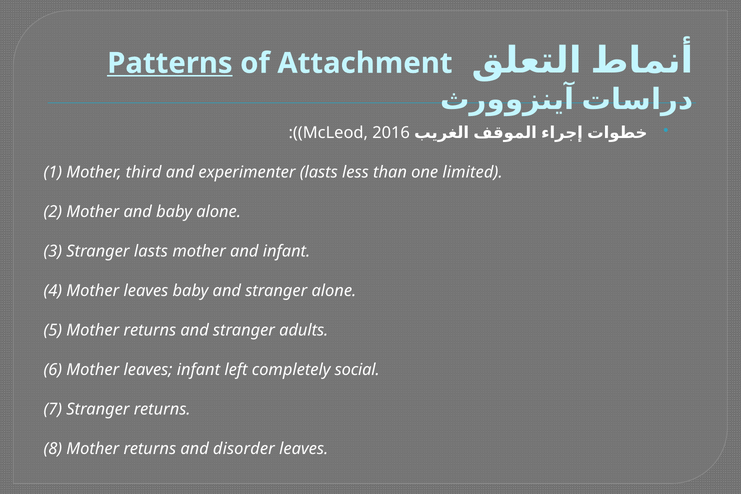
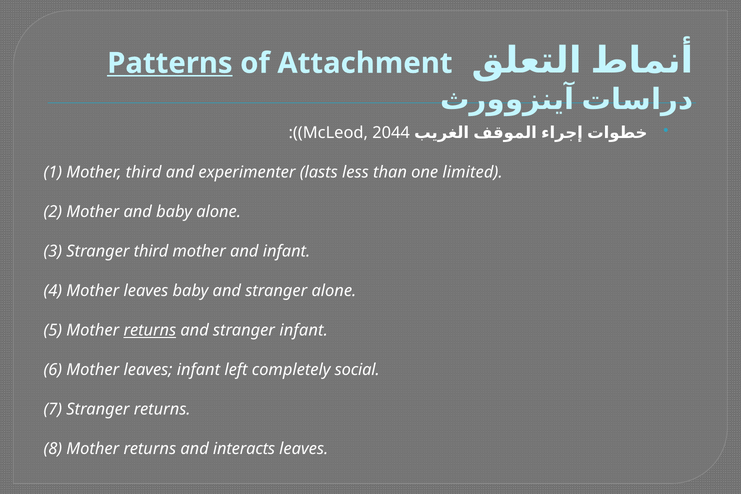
2016: 2016 -> 2044
Stranger lasts: lasts -> third
returns at (150, 330) underline: none -> present
stranger adults: adults -> infant
disorder: disorder -> interacts
